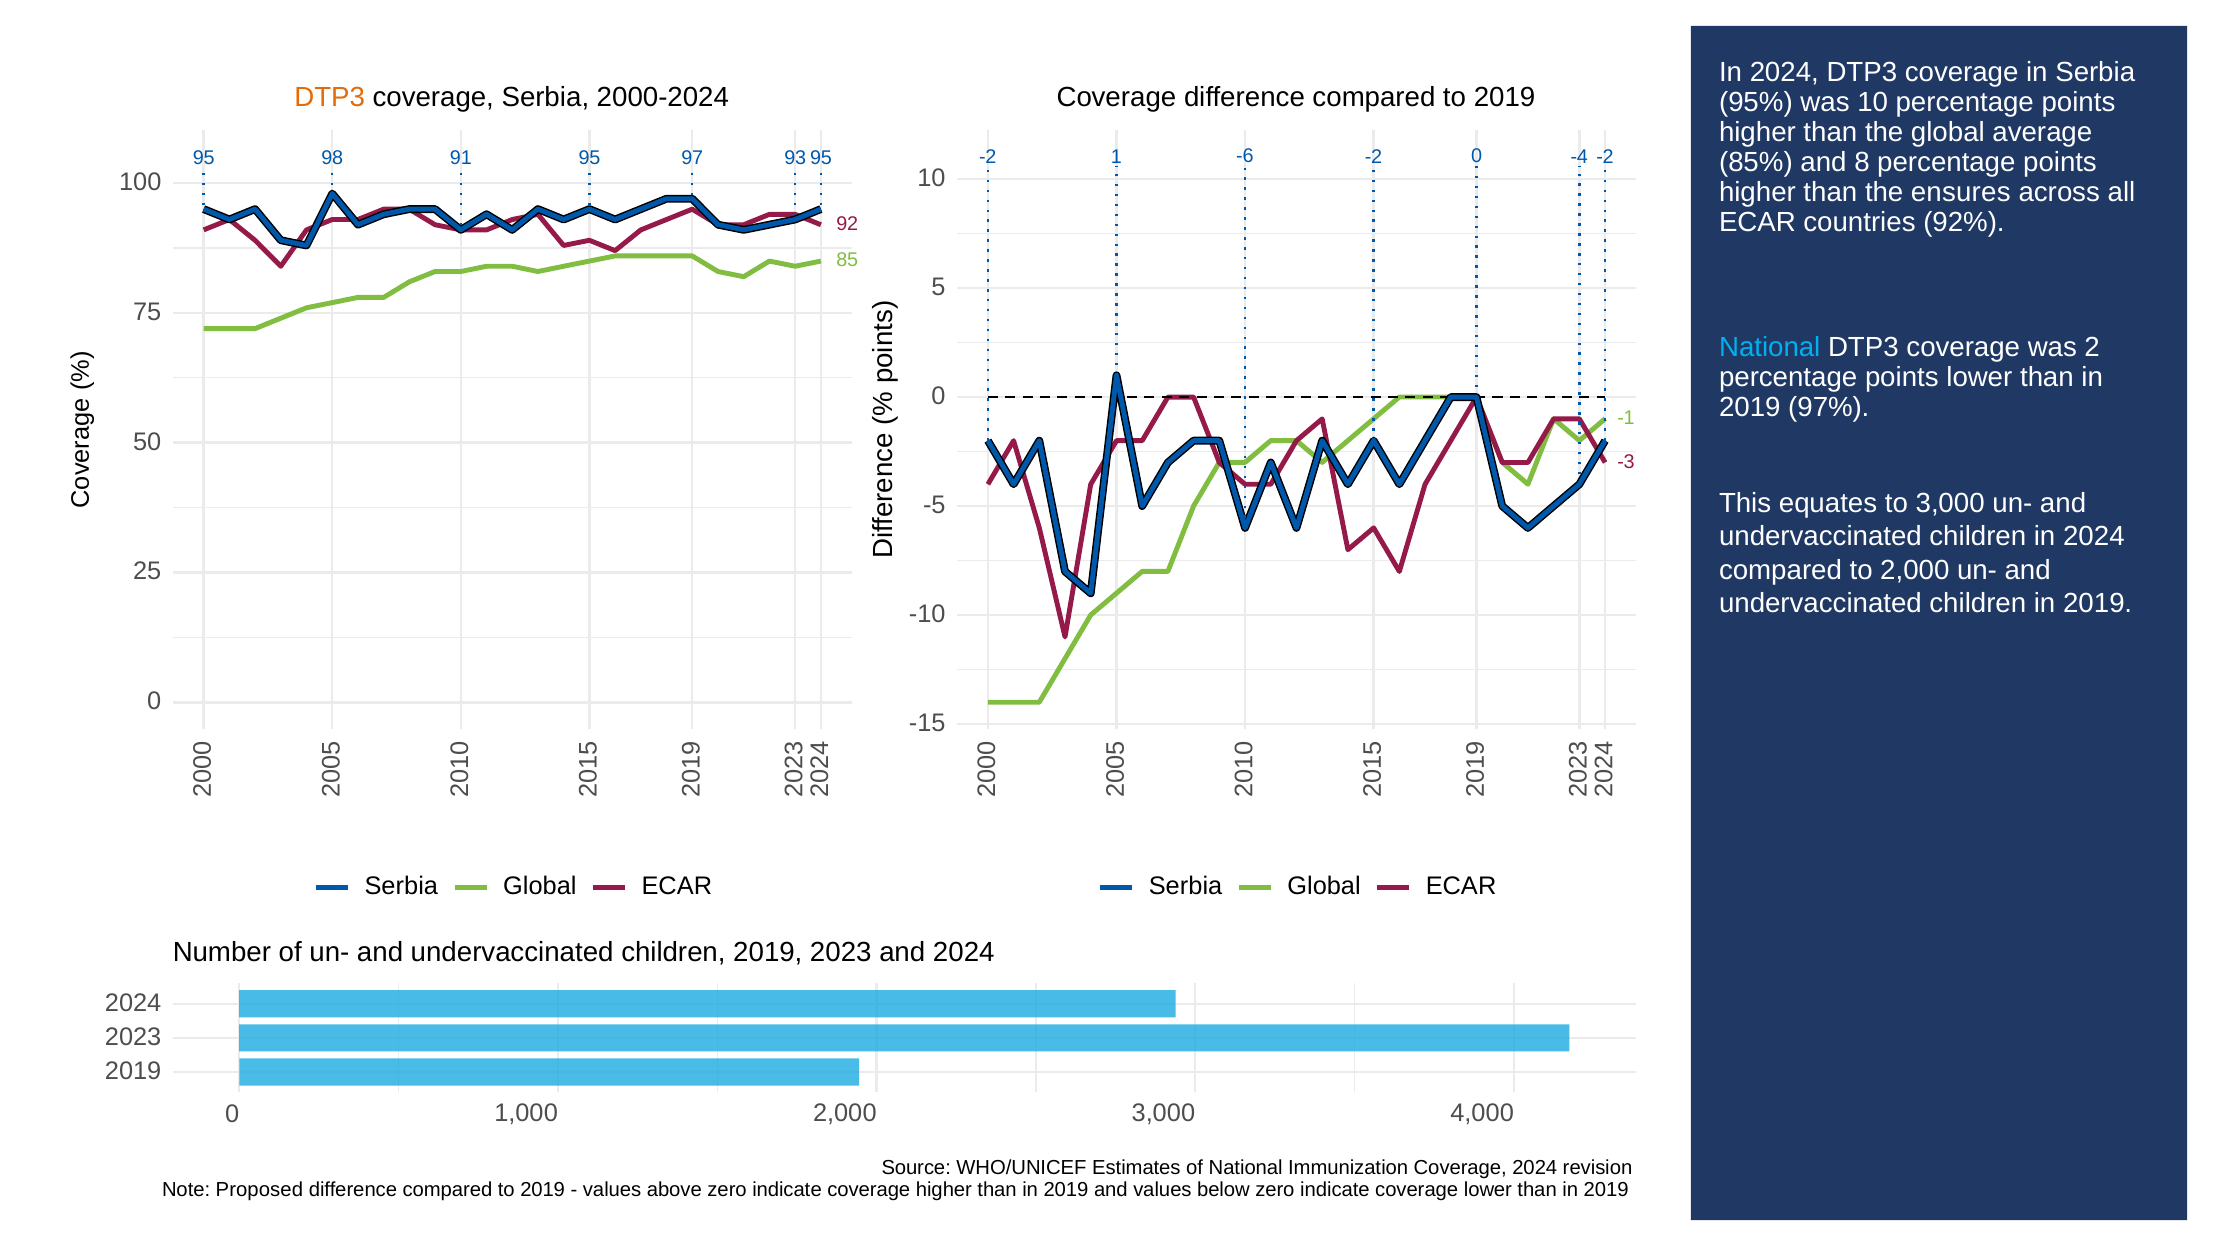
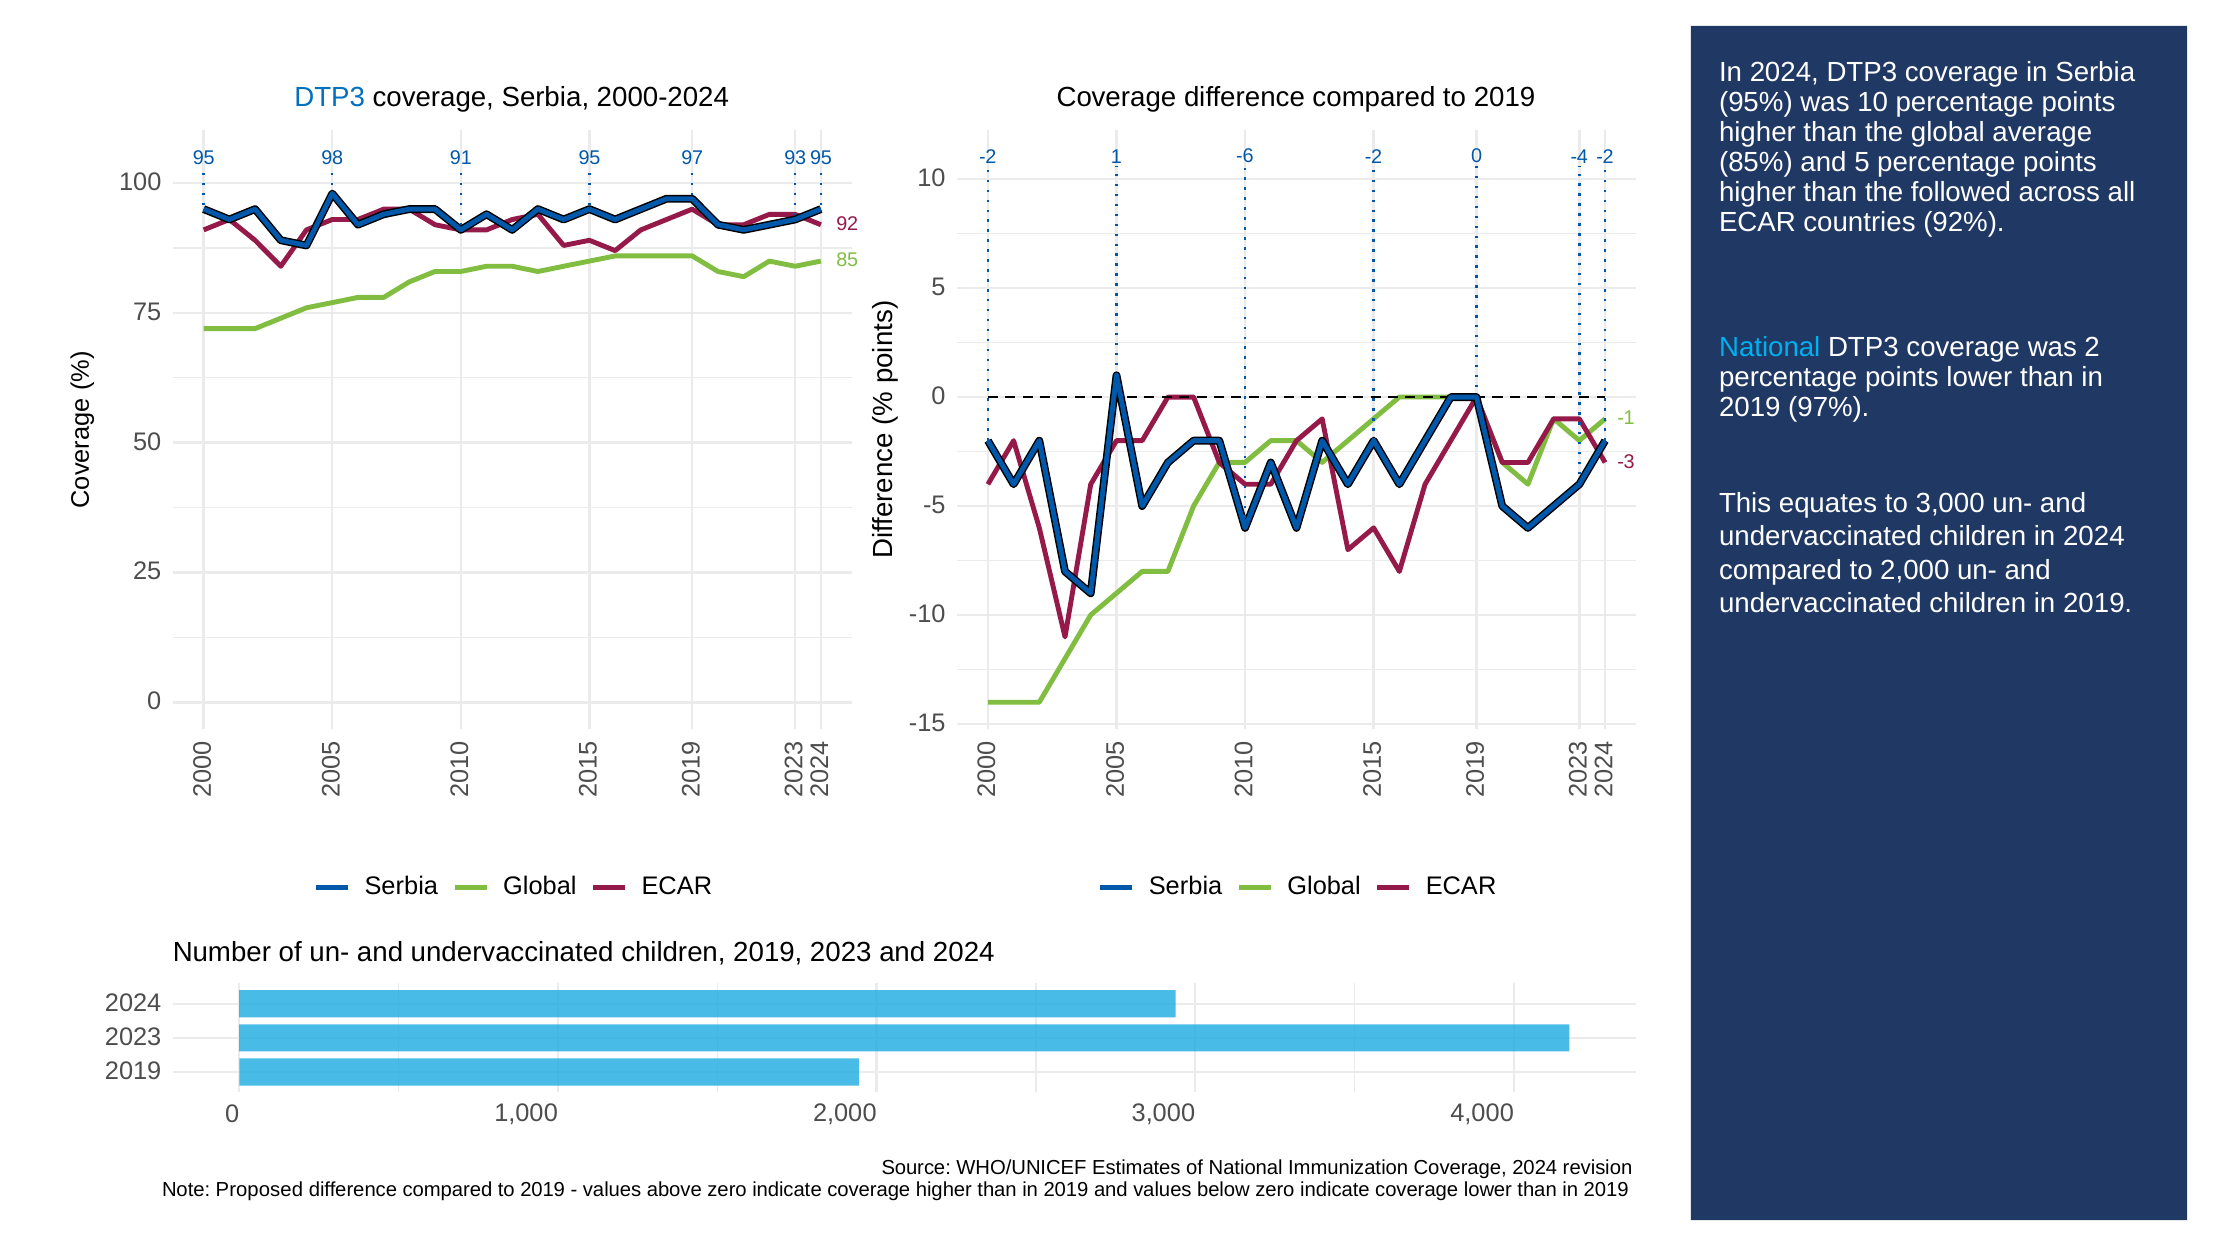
DTP3 at (330, 98) colour: orange -> blue
and 8: 8 -> 5
ensures: ensures -> followed
